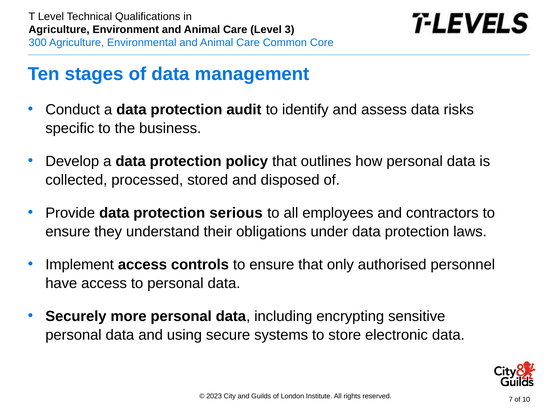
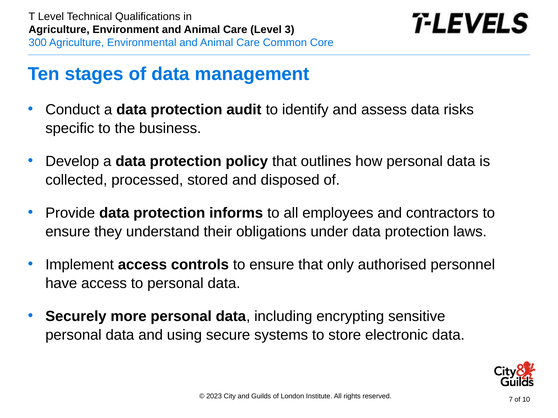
serious: serious -> informs
